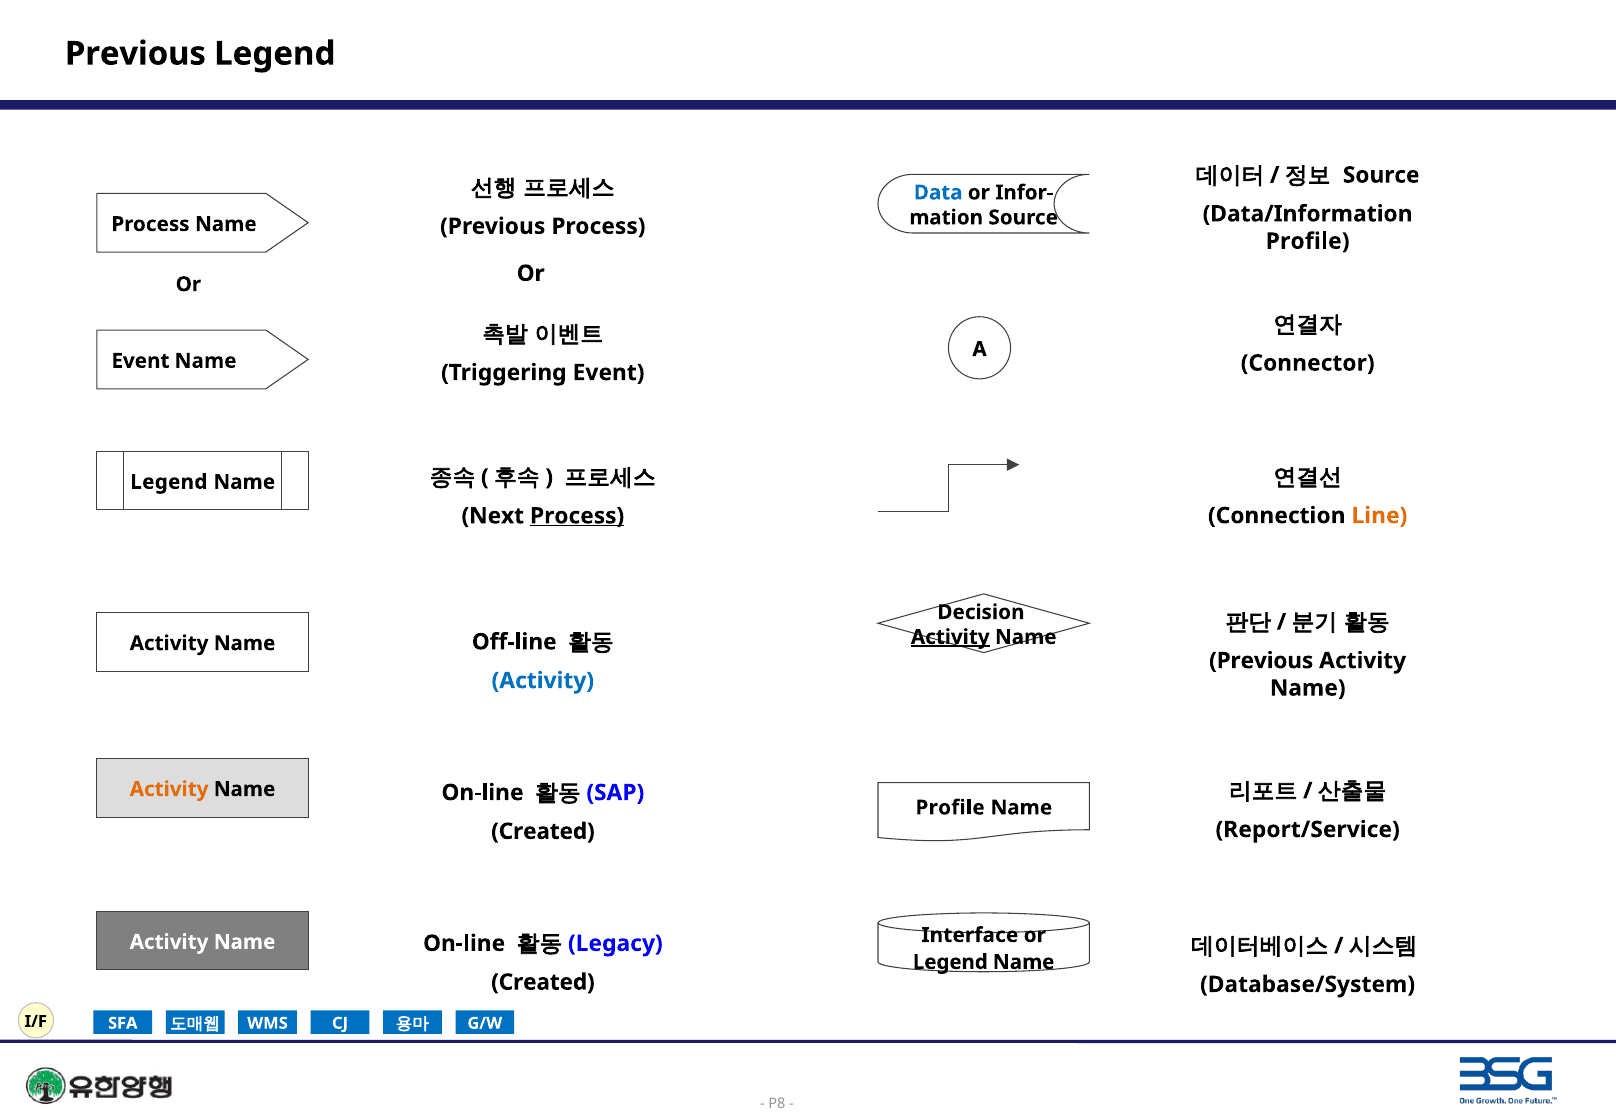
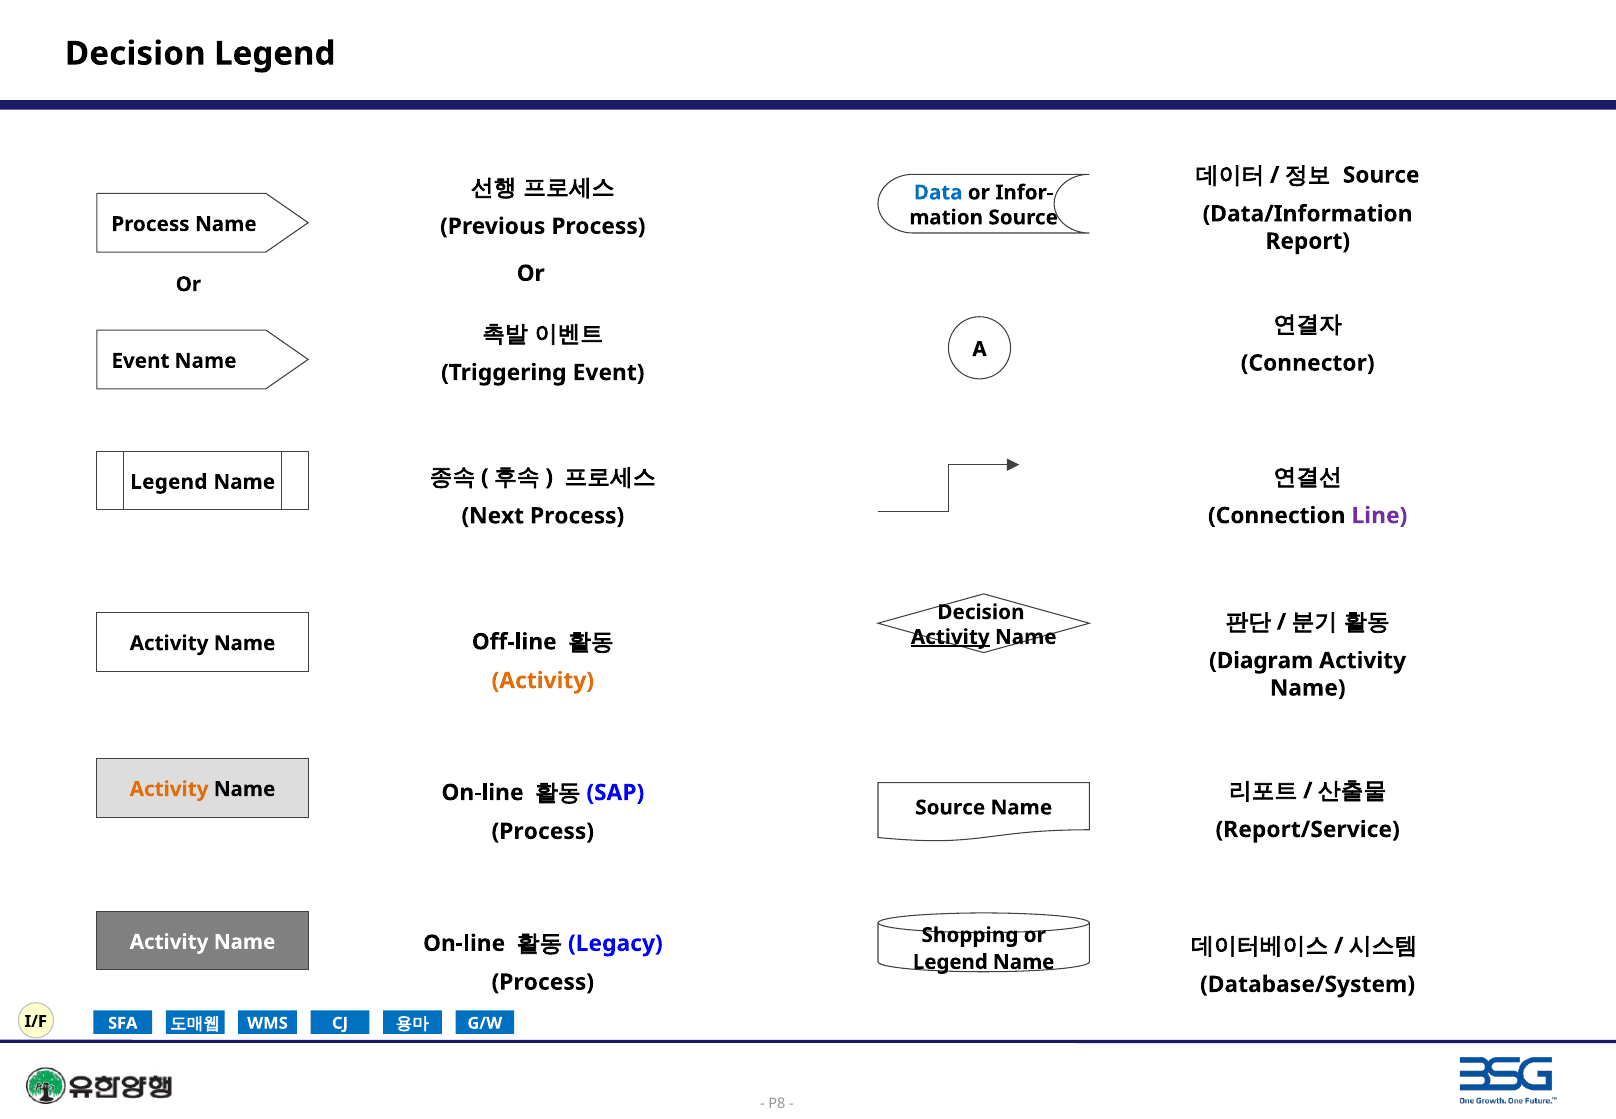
Previous at (135, 54): Previous -> Decision
Profile at (1308, 241): Profile -> Report
Line colour: orange -> purple
Process at (577, 516) underline: present -> none
Previous at (1261, 661): Previous -> Diagram
Activity at (543, 681) colour: blue -> orange
Profile at (950, 808): Profile -> Source
Created at (543, 831): Created -> Process
Interface: Interface -> Shopping
Created at (543, 982): Created -> Process
